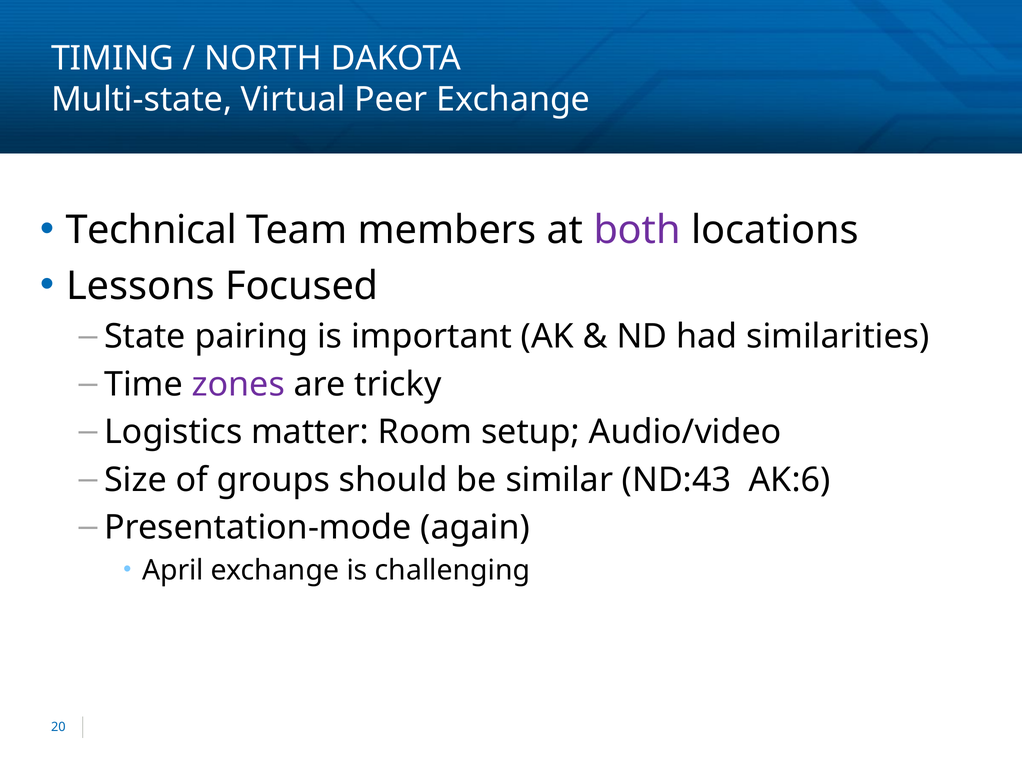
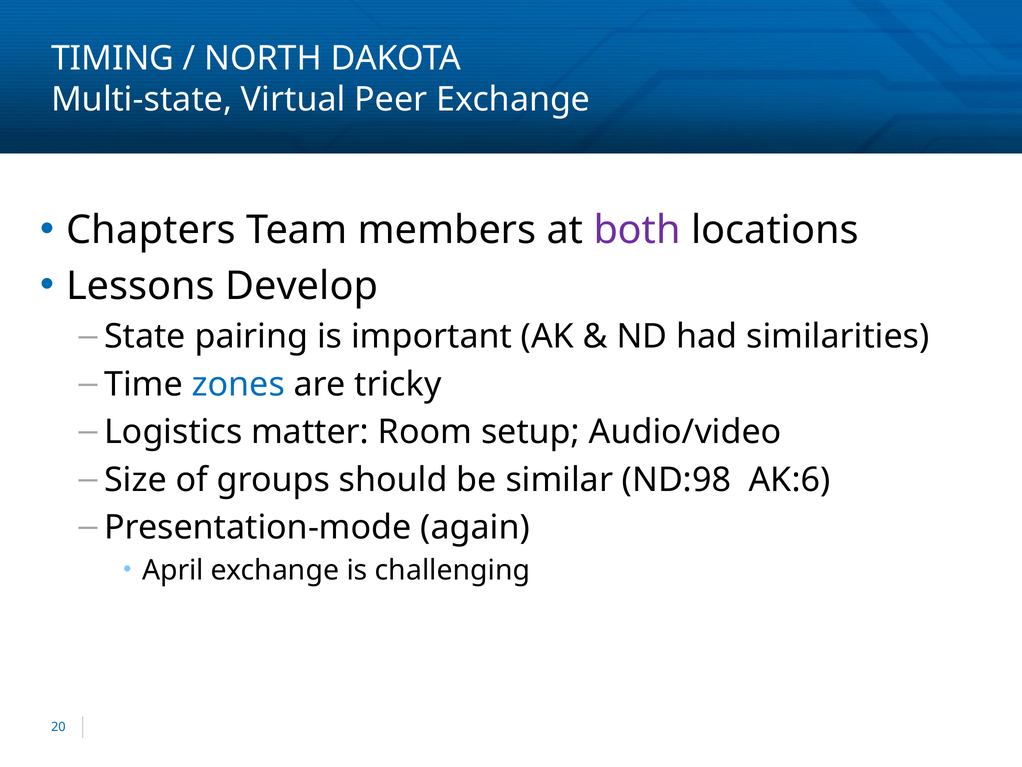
Technical: Technical -> Chapters
Focused: Focused -> Develop
zones colour: purple -> blue
ND:43: ND:43 -> ND:98
